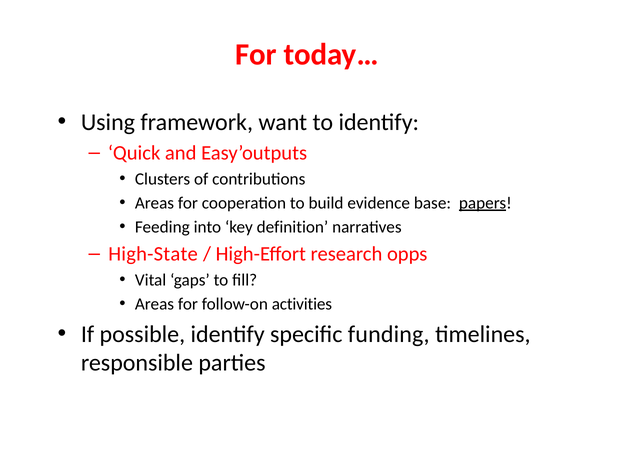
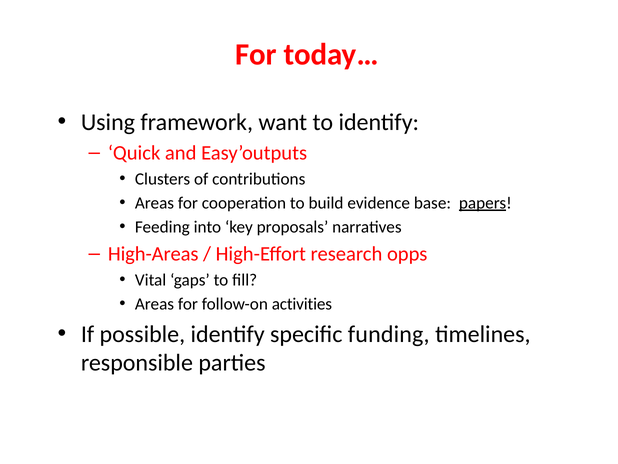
definition: definition -> proposals
High-State: High-State -> High-Areas
